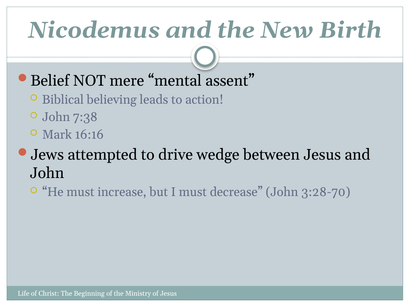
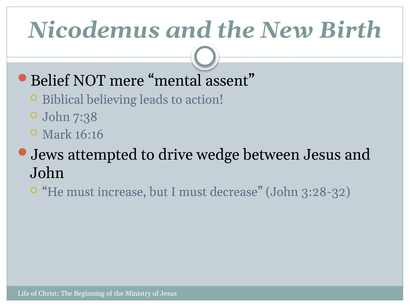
3:28-70: 3:28-70 -> 3:28-32
